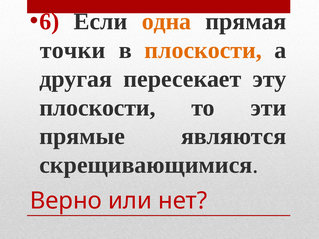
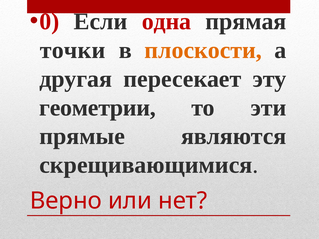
6: 6 -> 0
одна colour: orange -> red
плоскости at (97, 108): плоскости -> геометрии
